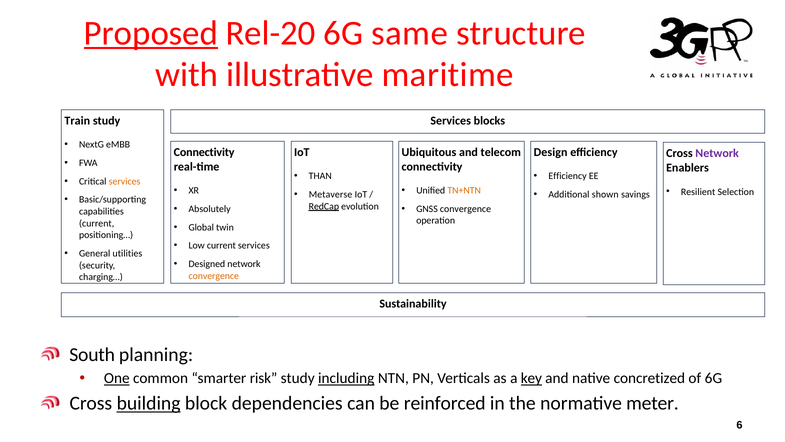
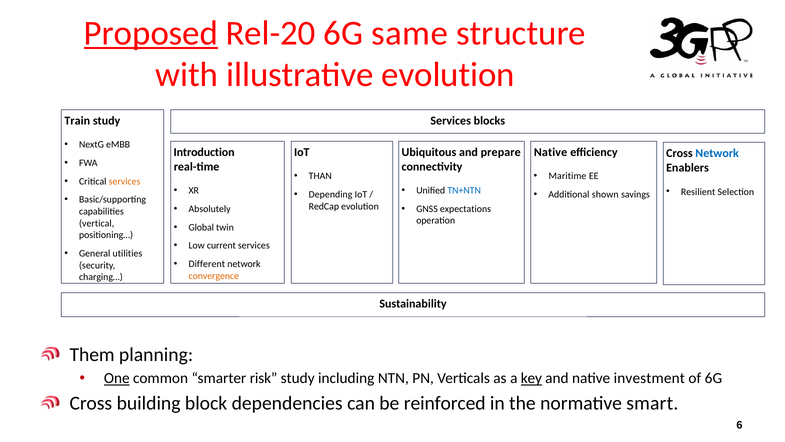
illustrative maritime: maritime -> evolution
Connectivity at (204, 152): Connectivity -> Introduction
telecom: telecom -> prepare
Design at (551, 152): Design -> Native
Network at (717, 153) colour: purple -> blue
Efficiency at (568, 176): Efficiency -> Maritime
TN+NTN colour: orange -> blue
Metaverse: Metaverse -> Depending
RedCap underline: present -> none
GNSS convergence: convergence -> expectations
current at (97, 223): current -> vertical
Designed: Designed -> Different
South: South -> Them
including underline: present -> none
concretized: concretized -> investment
building underline: present -> none
meter: meter -> smart
